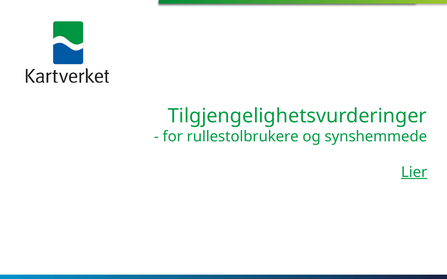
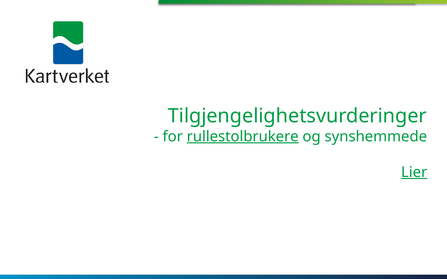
rullestolbrukere underline: none -> present
